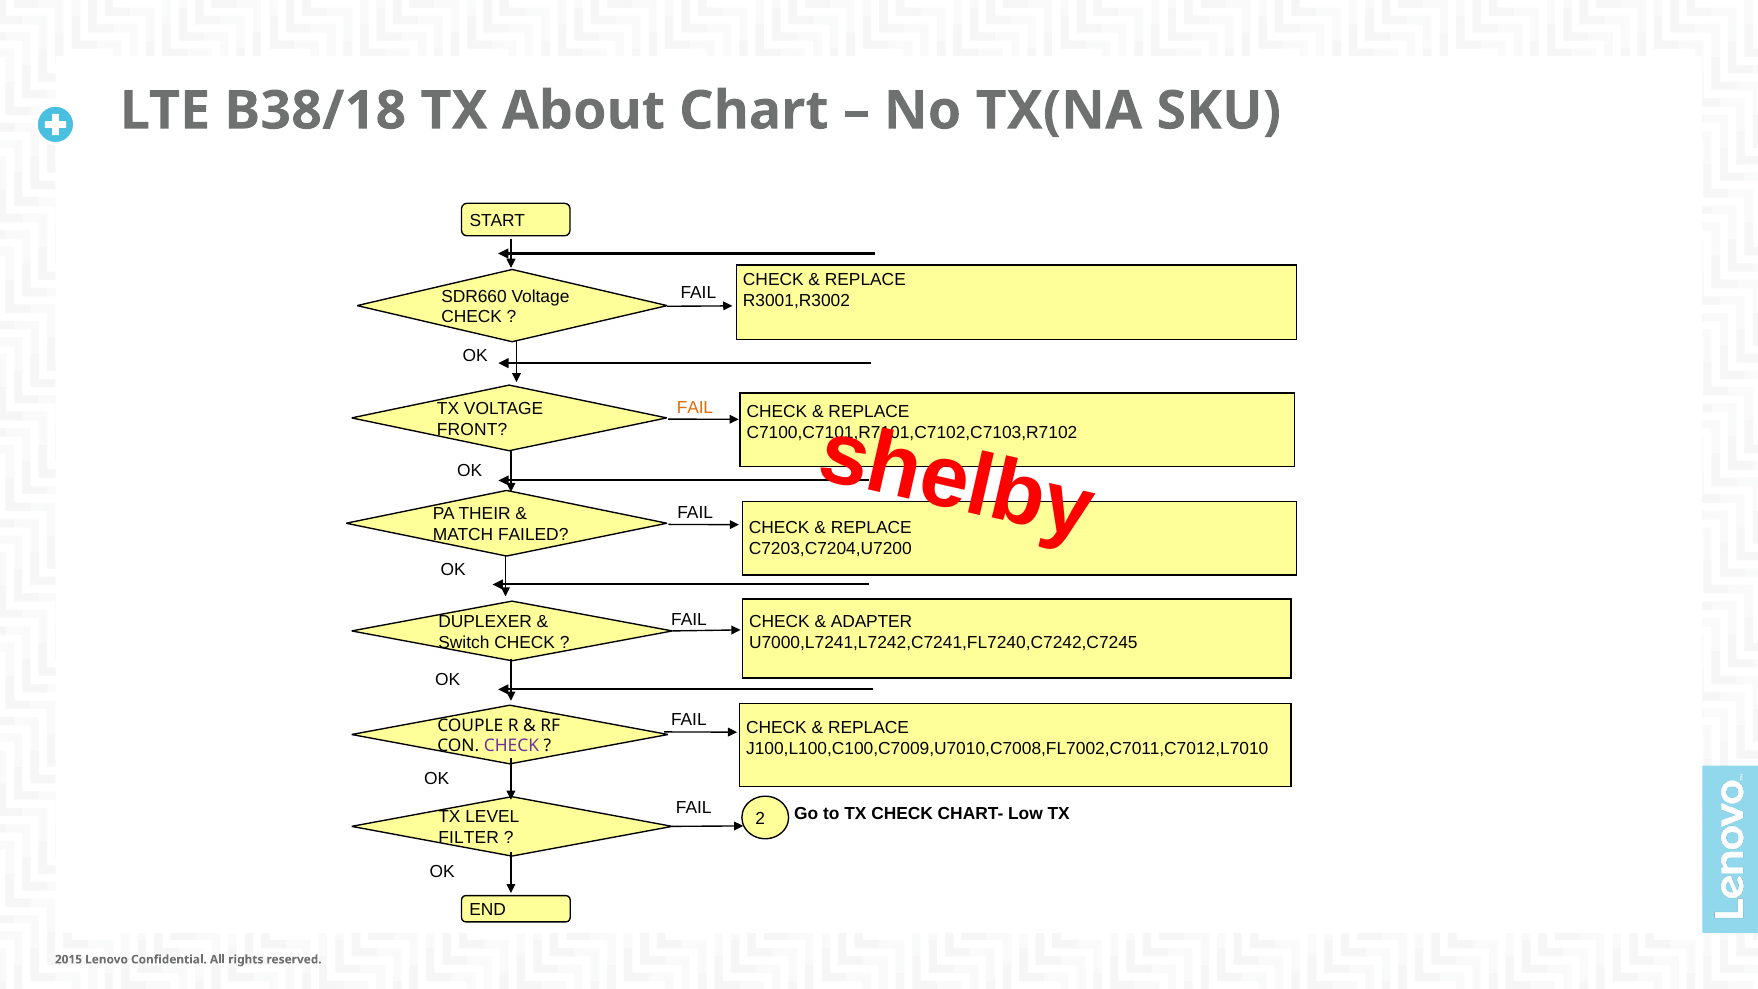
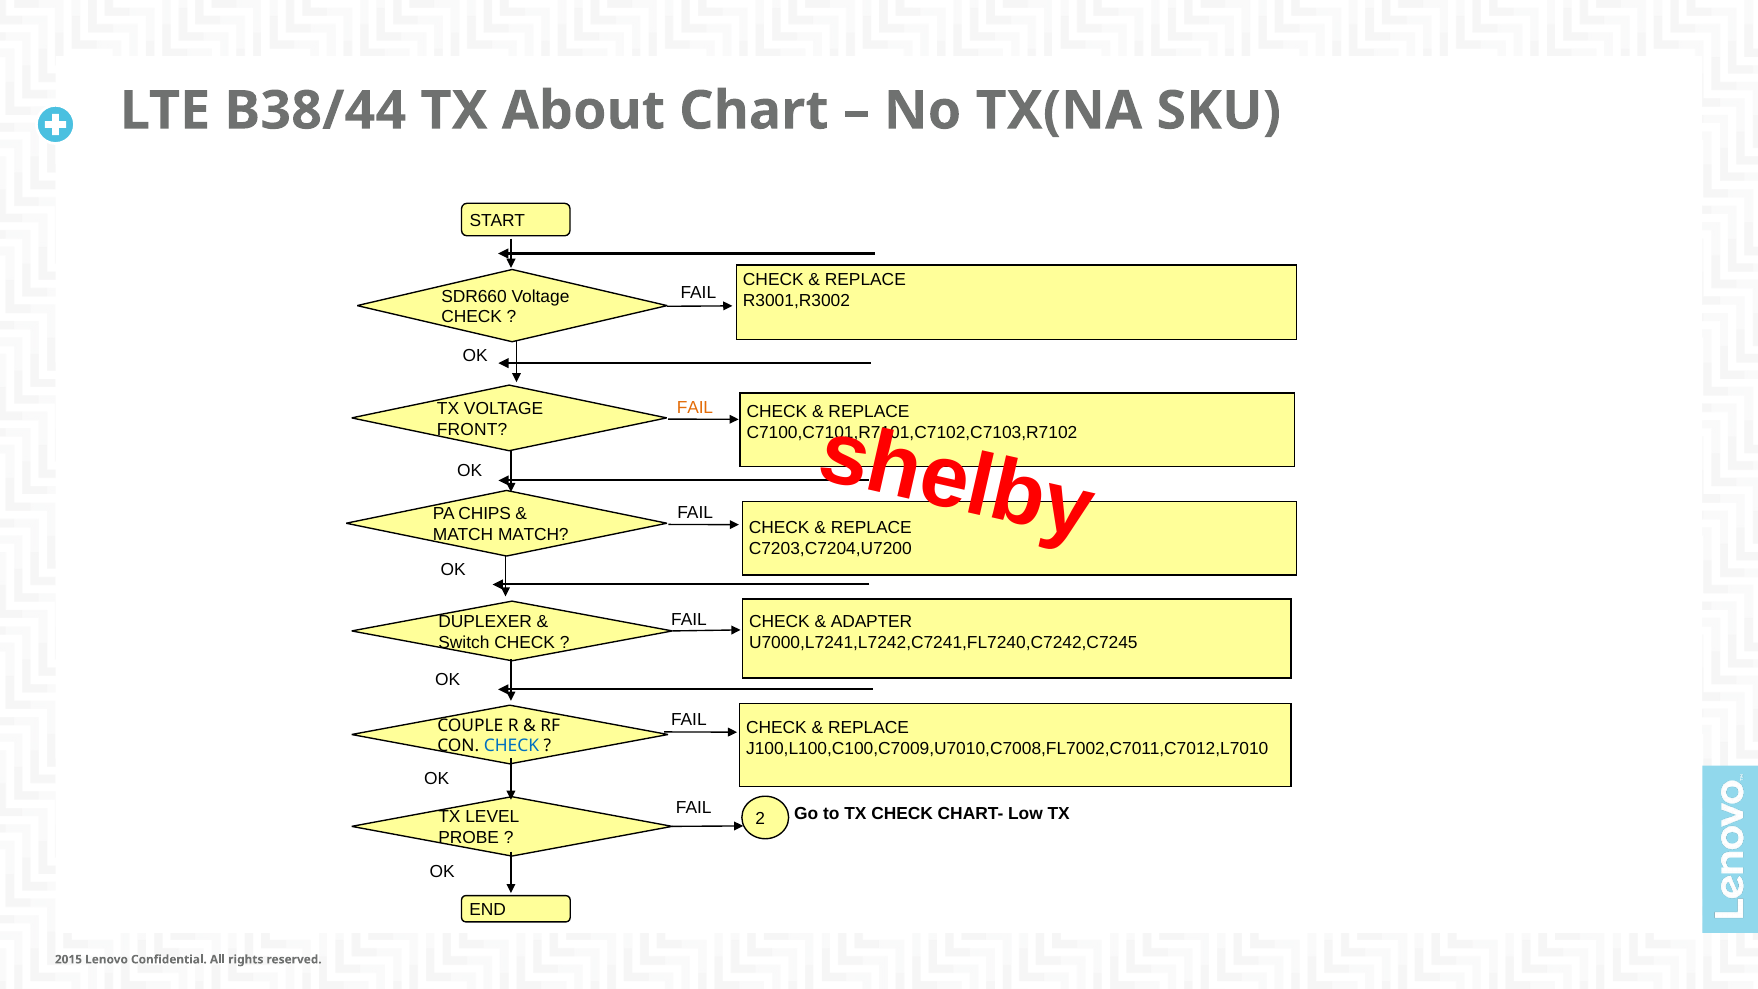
B38/18: B38/18 -> B38/44
THEIR: THEIR -> CHIPS
MATCH FAILED: FAILED -> MATCH
CHECK at (511, 746) colour: purple -> blue
FILTER: FILTER -> PROBE
